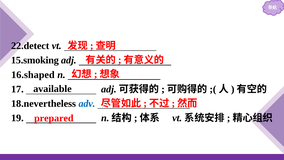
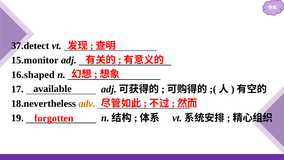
22.detect: 22.detect -> 37.detect
15.smoking: 15.smoking -> 15.monitor
adv colour: blue -> orange
prepared: prepared -> forgotten
